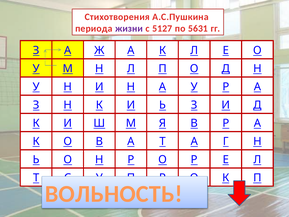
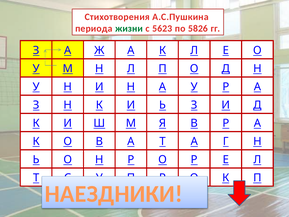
жизни colour: purple -> green
5127: 5127 -> 5623
5631: 5631 -> 5826
ВОЛЬНОСТЬ: ВОЛЬНОСТЬ -> НАЕЗДНИКИ
